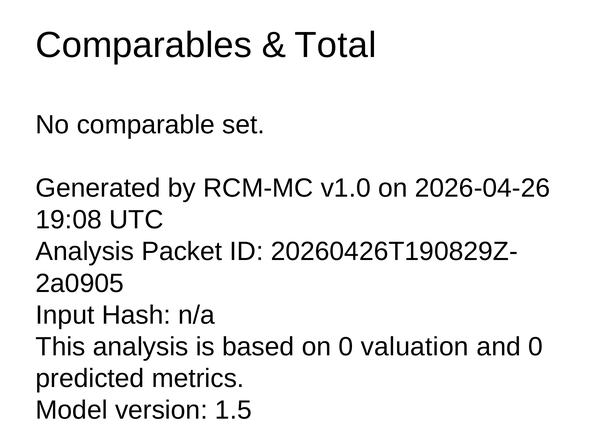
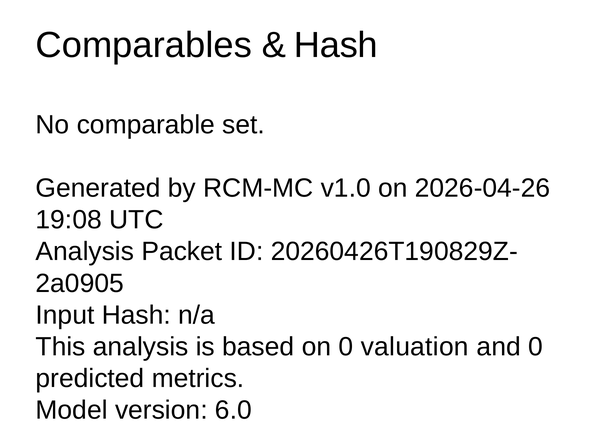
Total at (335, 45): Total -> Hash
1.5: 1.5 -> 6.0
